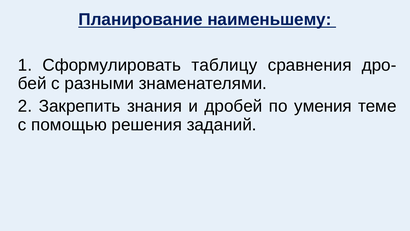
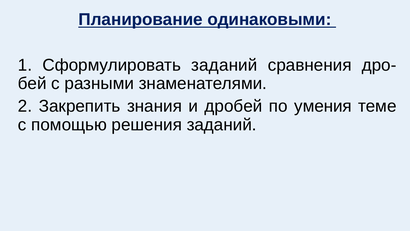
наименьшему: наименьшему -> одинаковыми
Сформулировать таблицу: таблицу -> заданий
